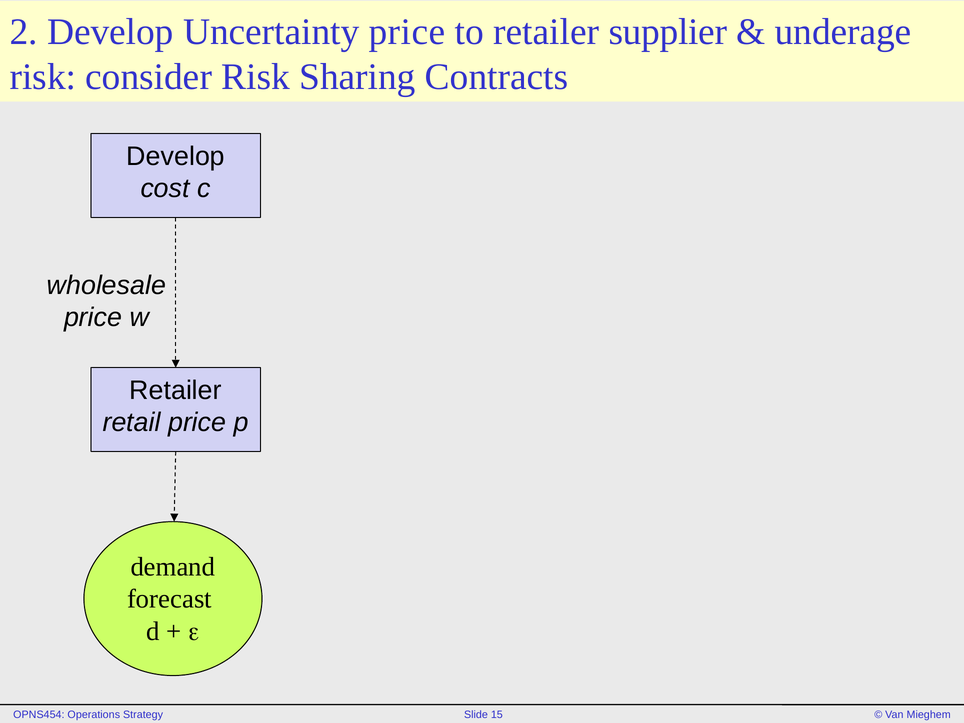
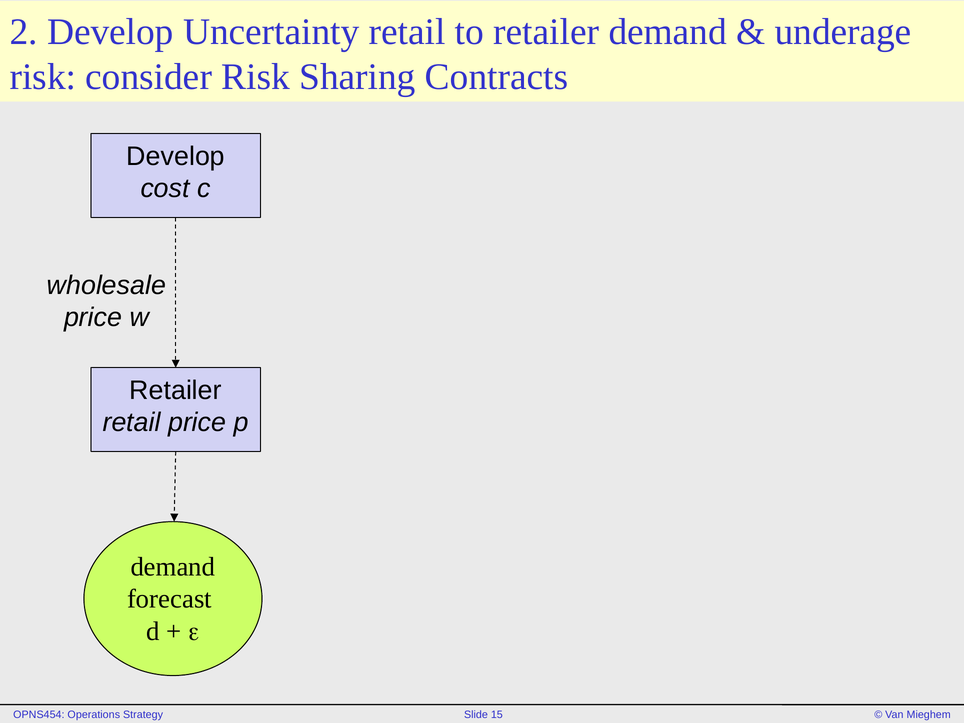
Uncertainty price: price -> retail
retailer supplier: supplier -> demand
